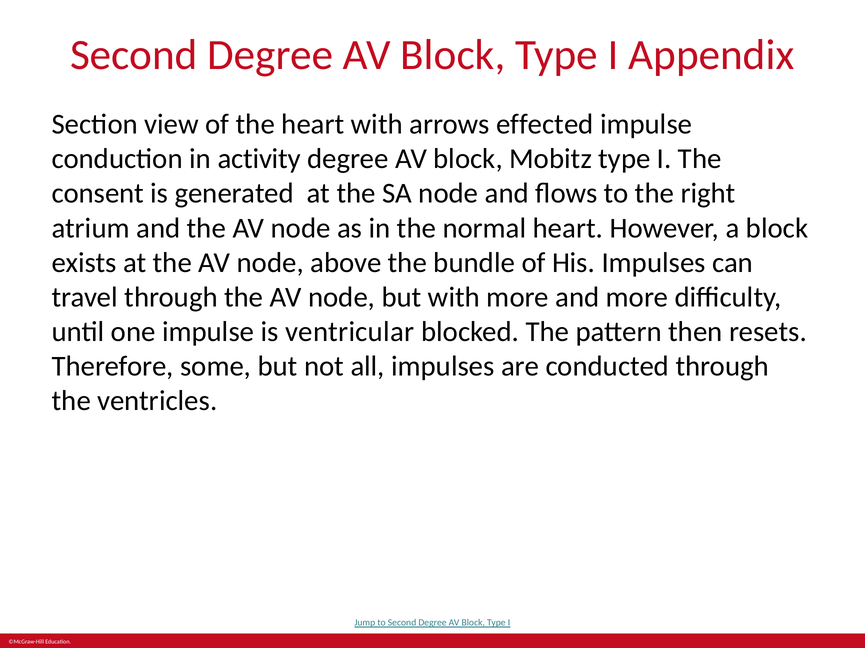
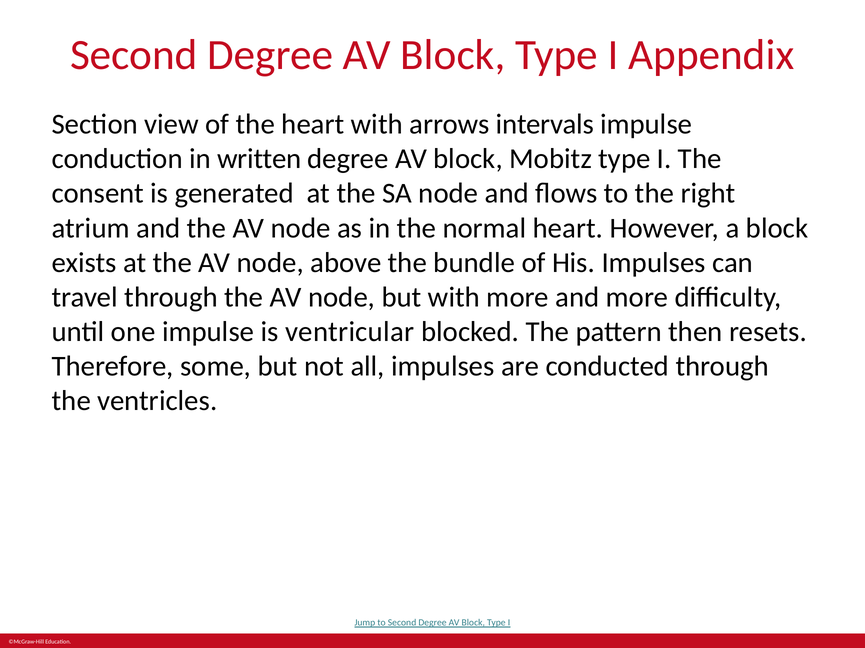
effected: effected -> intervals
activity: activity -> written
